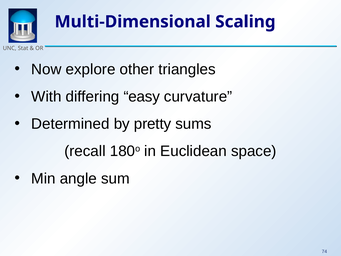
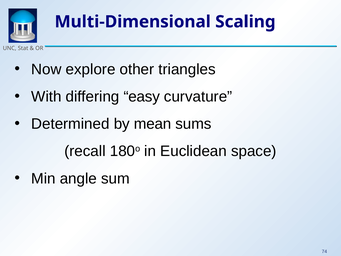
pretty: pretty -> mean
